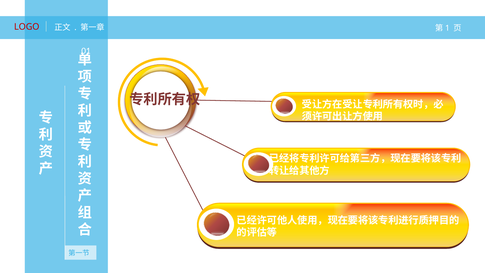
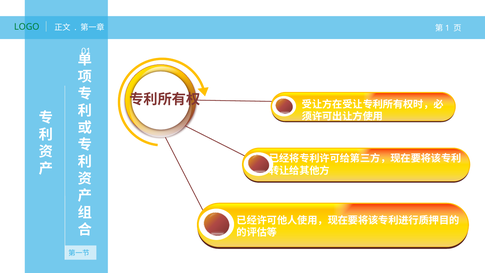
LOGO colour: red -> green
